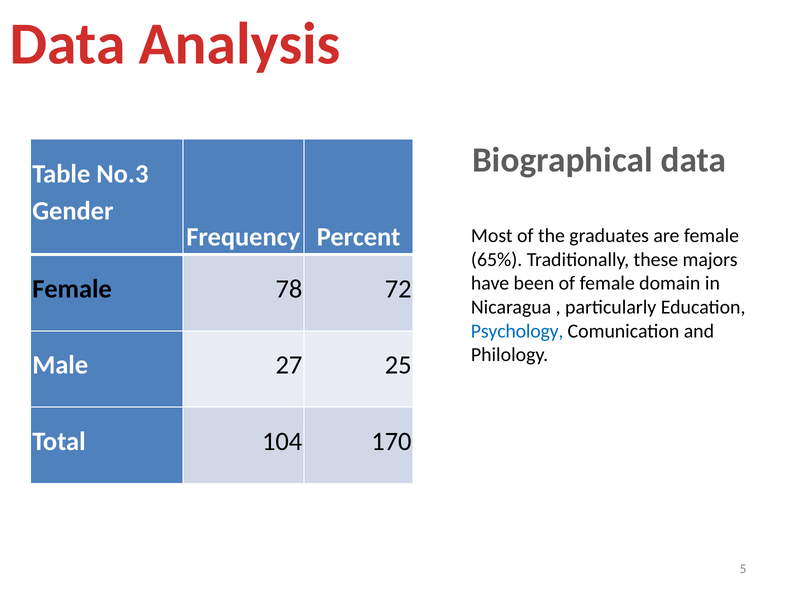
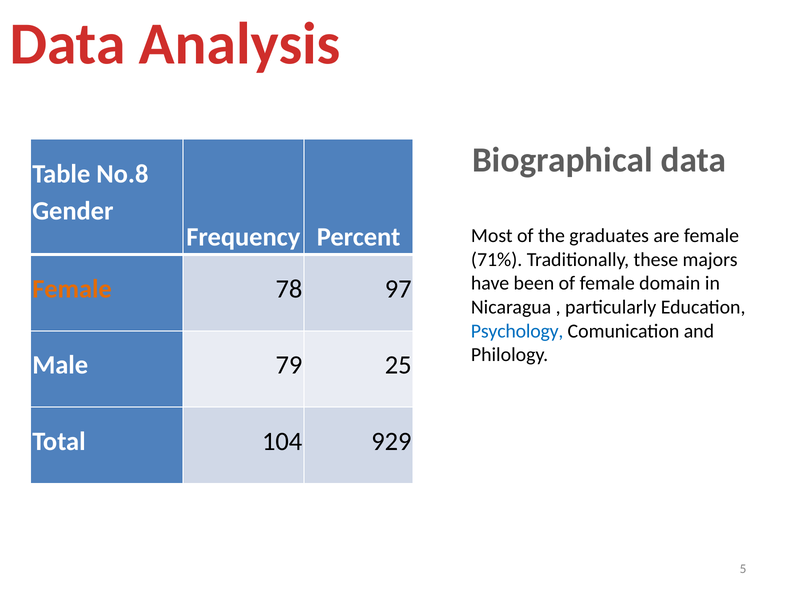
No.3: No.3 -> No.8
65%: 65% -> 71%
Female at (72, 289) colour: black -> orange
72: 72 -> 97
27: 27 -> 79
170: 170 -> 929
